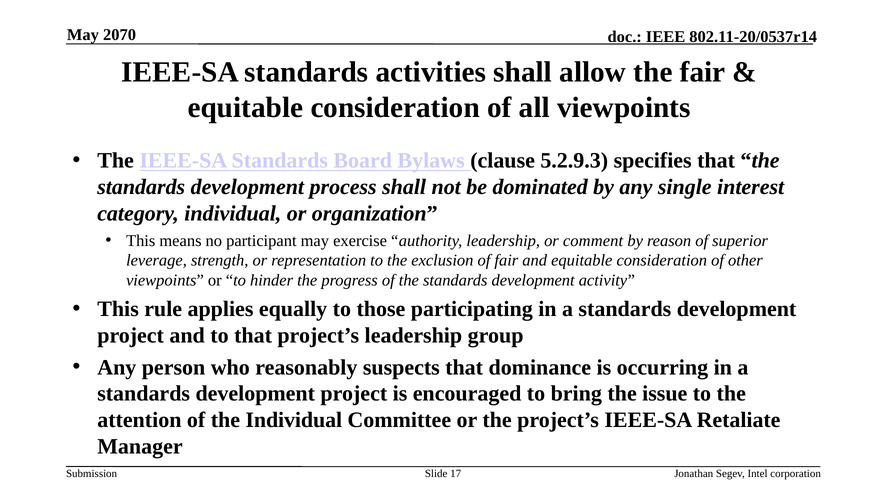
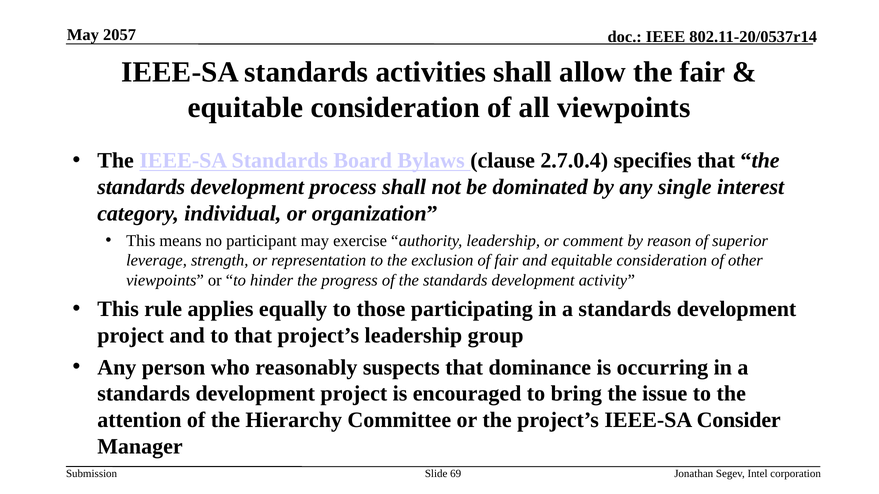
2070: 2070 -> 2057
5.2.9.3: 5.2.9.3 -> 2.7.0.4
the Individual: Individual -> Hierarchy
Retaliate: Retaliate -> Consider
17: 17 -> 69
